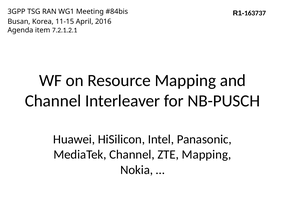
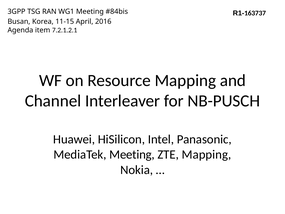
MediaTek Channel: Channel -> Meeting
